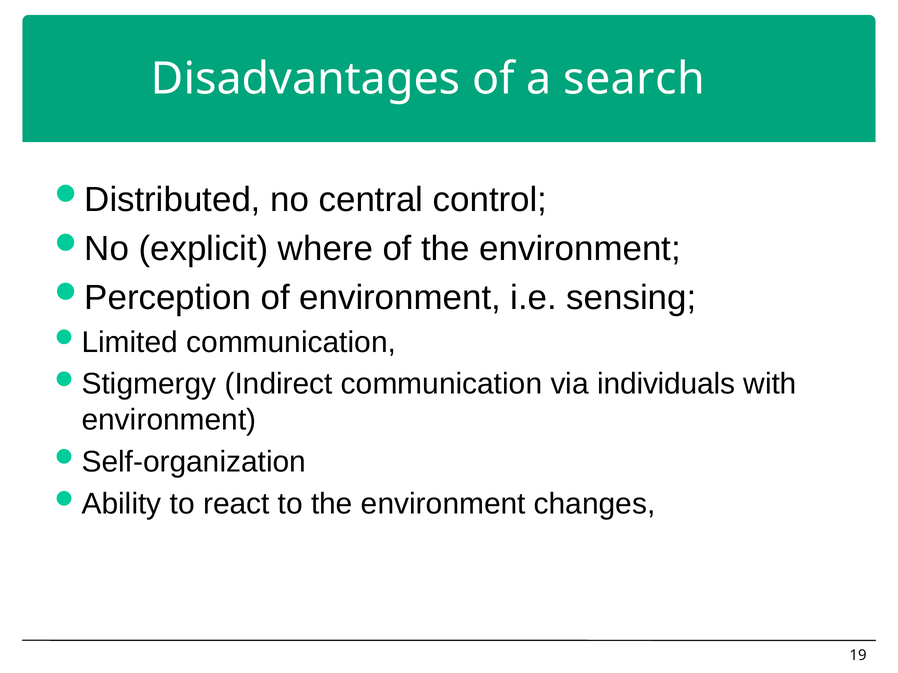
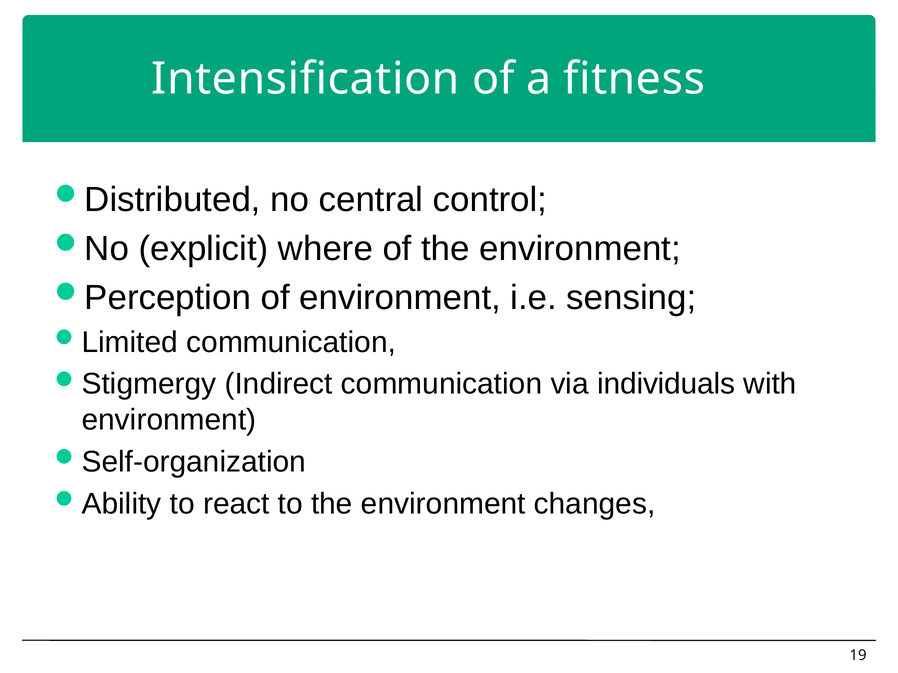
Disadvantages: Disadvantages -> Intensification
search: search -> fitness
